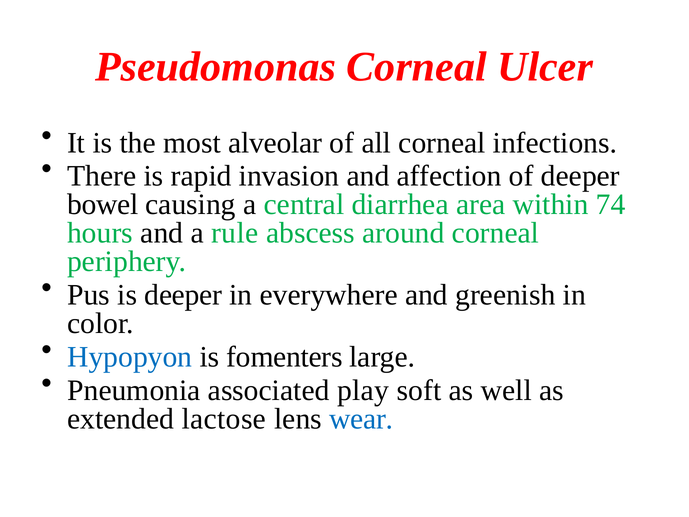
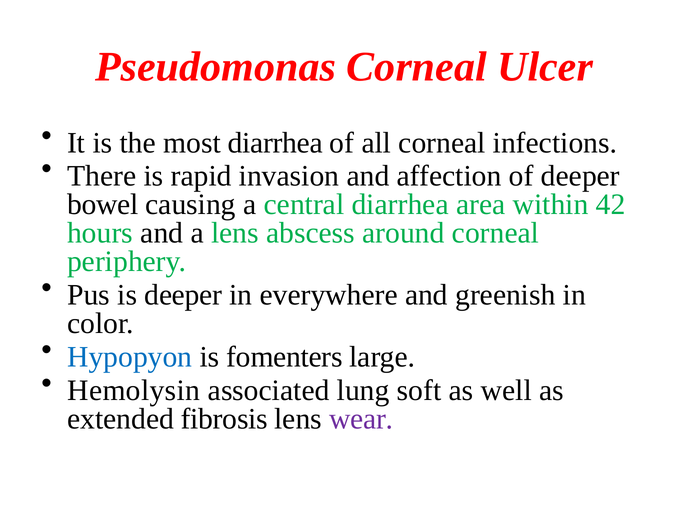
most alveolar: alveolar -> diarrhea
74: 74 -> 42
a rule: rule -> lens
Pneumonia: Pneumonia -> Hemolysin
play: play -> lung
lactose: lactose -> fibrosis
wear colour: blue -> purple
